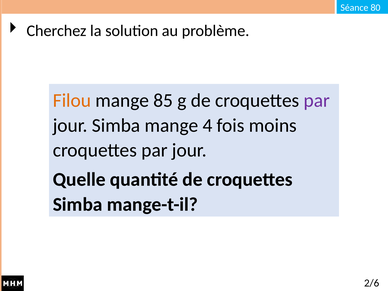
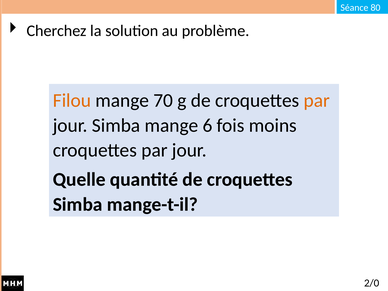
85: 85 -> 70
par at (317, 100) colour: purple -> orange
4: 4 -> 6
2/6: 2/6 -> 2/0
